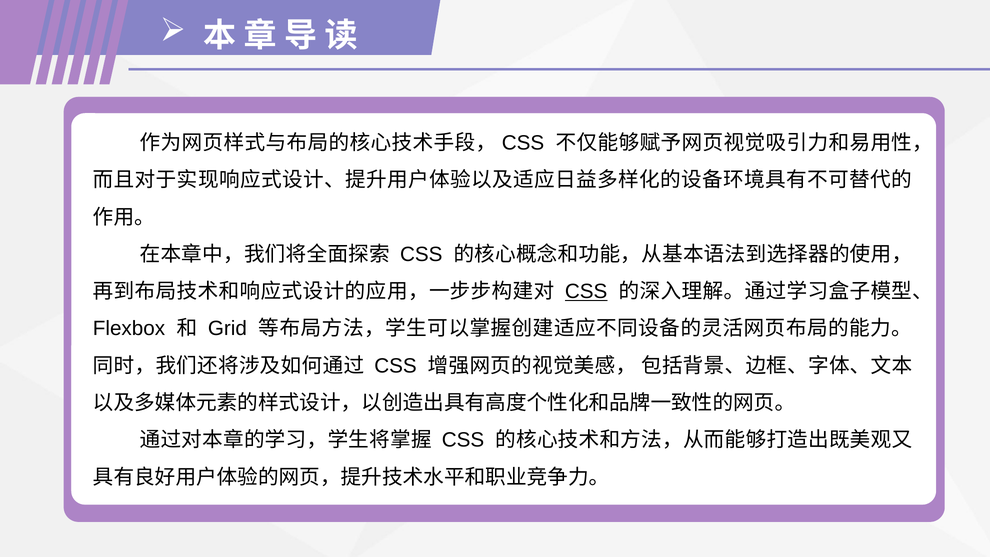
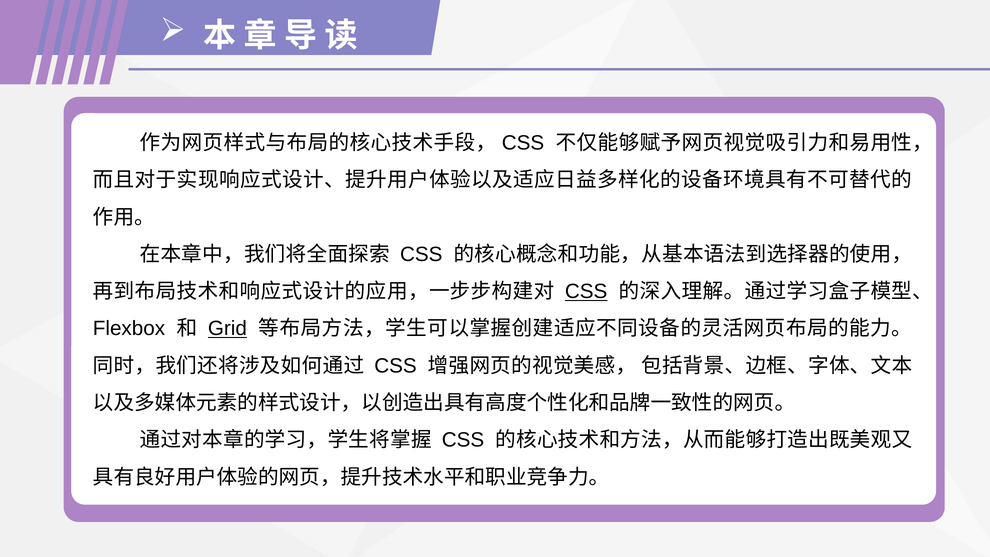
Grid underline: none -> present
